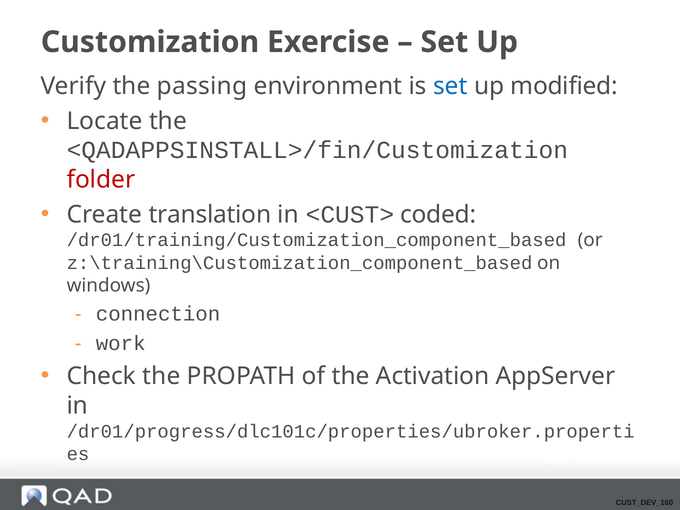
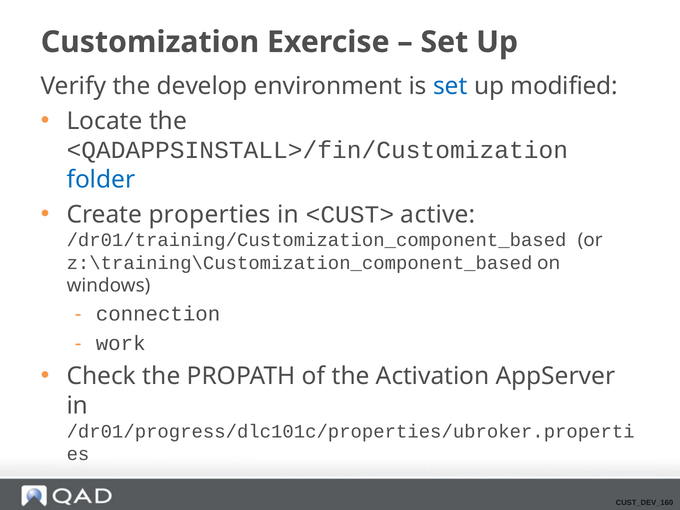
passing: passing -> develop
folder colour: red -> blue
translation: translation -> properties
coded: coded -> active
